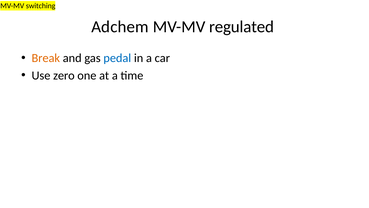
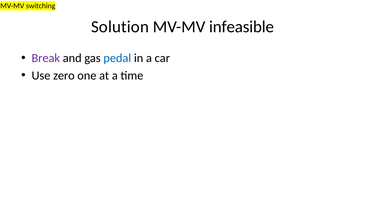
Adchem: Adchem -> Solution
regulated: regulated -> infeasible
Break colour: orange -> purple
